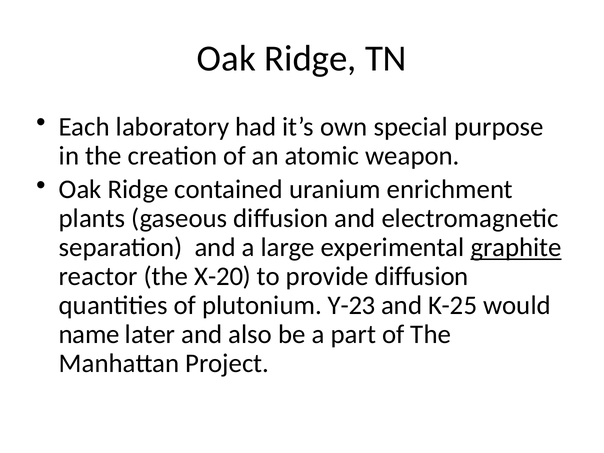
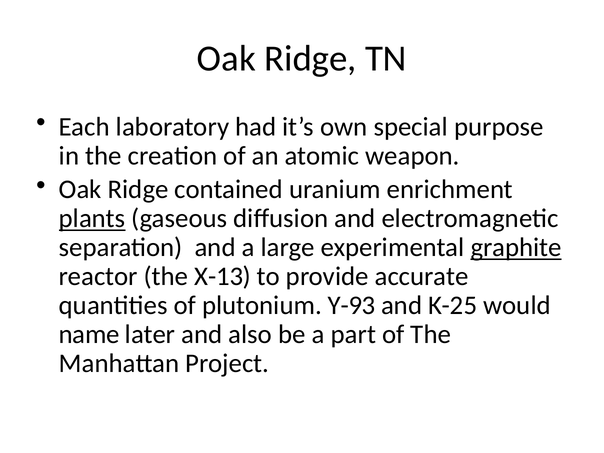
plants underline: none -> present
X-20: X-20 -> X-13
provide diffusion: diffusion -> accurate
Y-23: Y-23 -> Y-93
